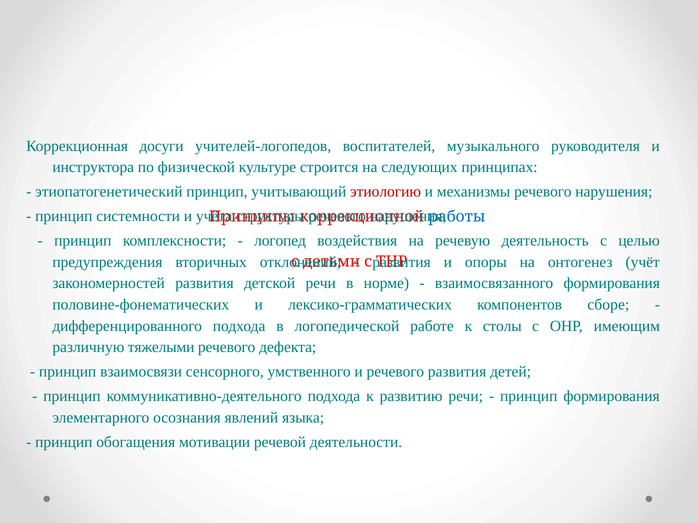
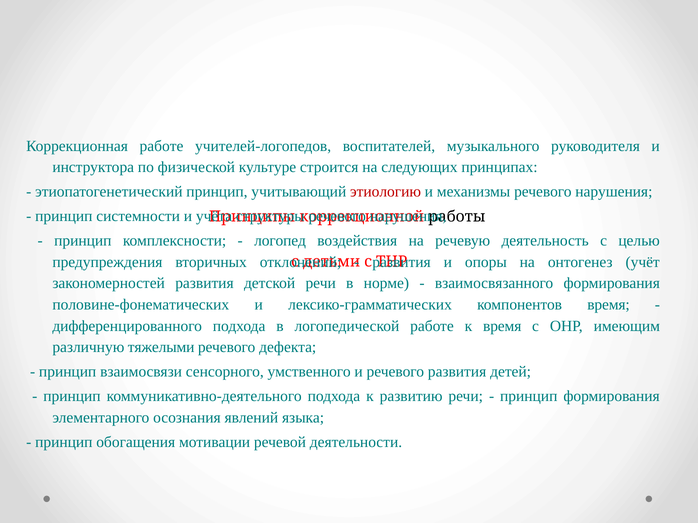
Коррекционная досуги: досуги -> работе
работы colour: blue -> black
компонентов сборе: сборе -> время
к столы: столы -> время
